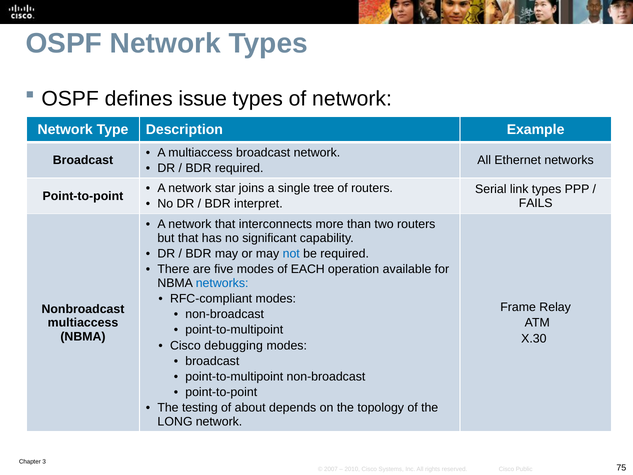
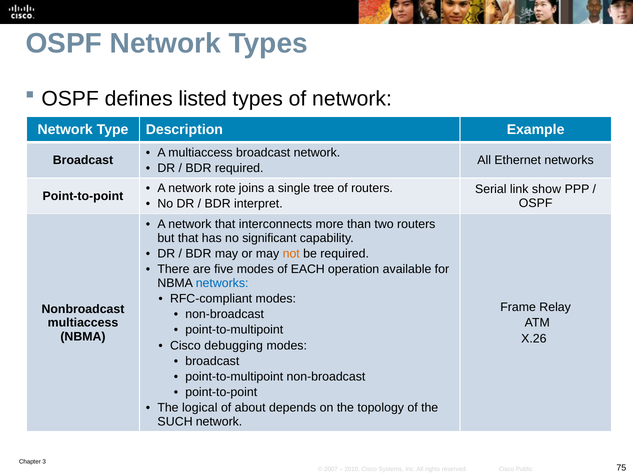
issue: issue -> listed
star: star -> rote
link types: types -> show
FAILS at (536, 203): FAILS -> OSPF
not colour: blue -> orange
X.30: X.30 -> X.26
testing: testing -> logical
LONG: LONG -> SUCH
